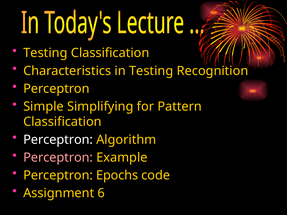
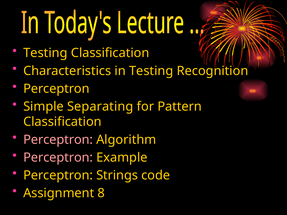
Simplifying: Simplifying -> Separating
Perceptron at (58, 140) colour: white -> pink
Epochs: Epochs -> Strings
6: 6 -> 8
